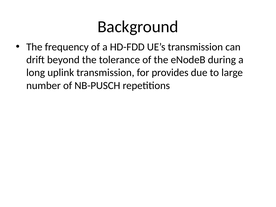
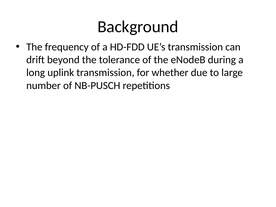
provides: provides -> whether
